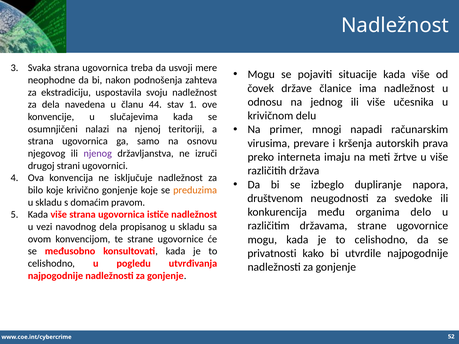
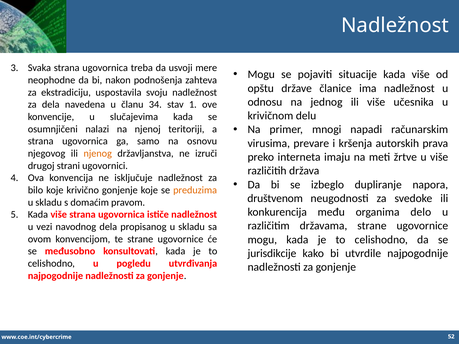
čovek: čovek -> opštu
44: 44 -> 34
njenog colour: purple -> orange
privatnosti: privatnosti -> jurisdikcije
